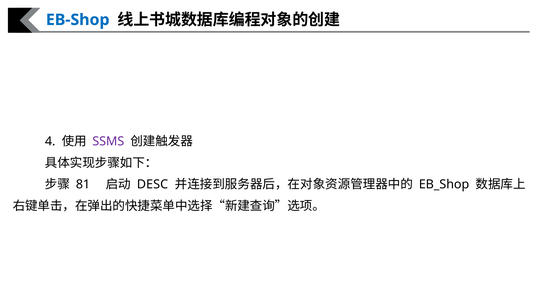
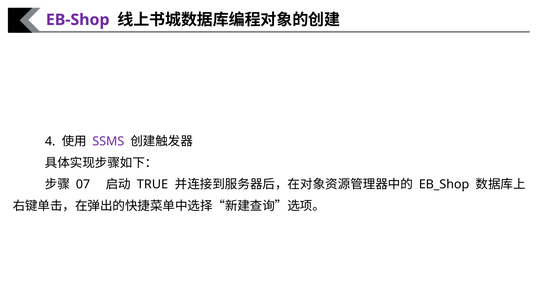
EB-Shop colour: blue -> purple
81: 81 -> 07
DESC: DESC -> TRUE
